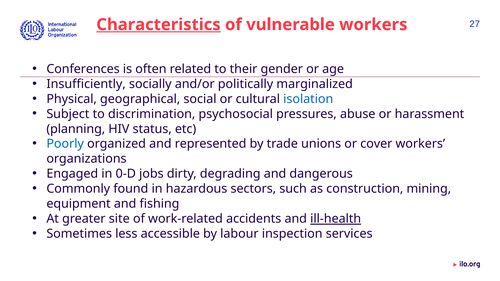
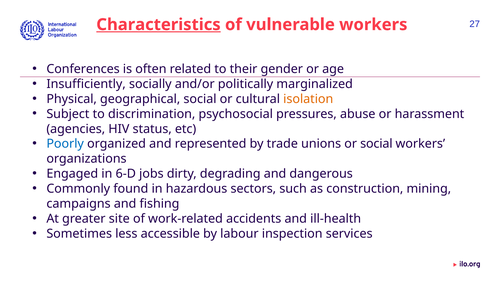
isolation colour: blue -> orange
planning: planning -> agencies
or cover: cover -> social
0-D: 0-D -> 6-D
equipment: equipment -> campaigns
ill-health underline: present -> none
